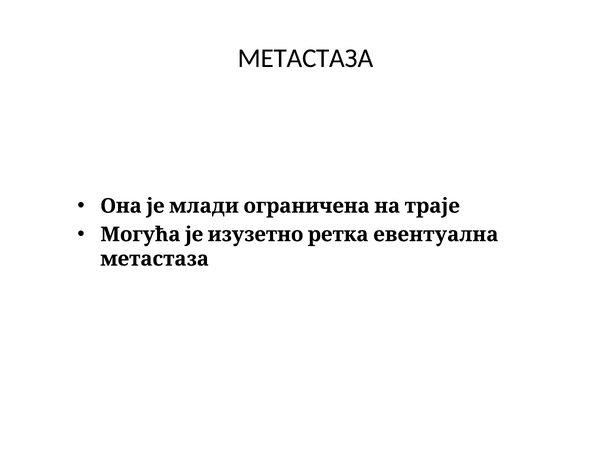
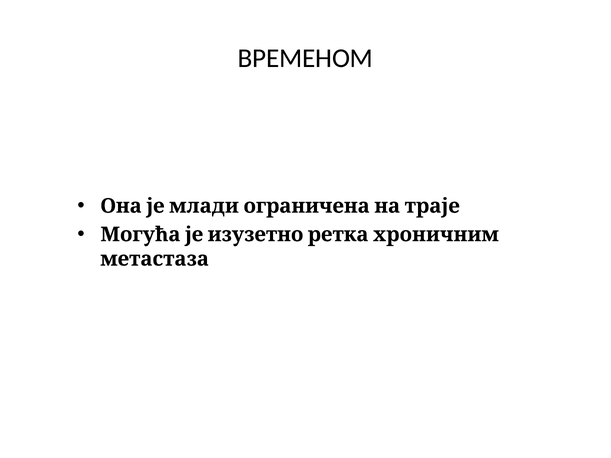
МЕТАСТАЗА at (306, 58): МЕТАСТАЗА -> ВРЕМЕНОМ
евентуална: евентуална -> хроничним
